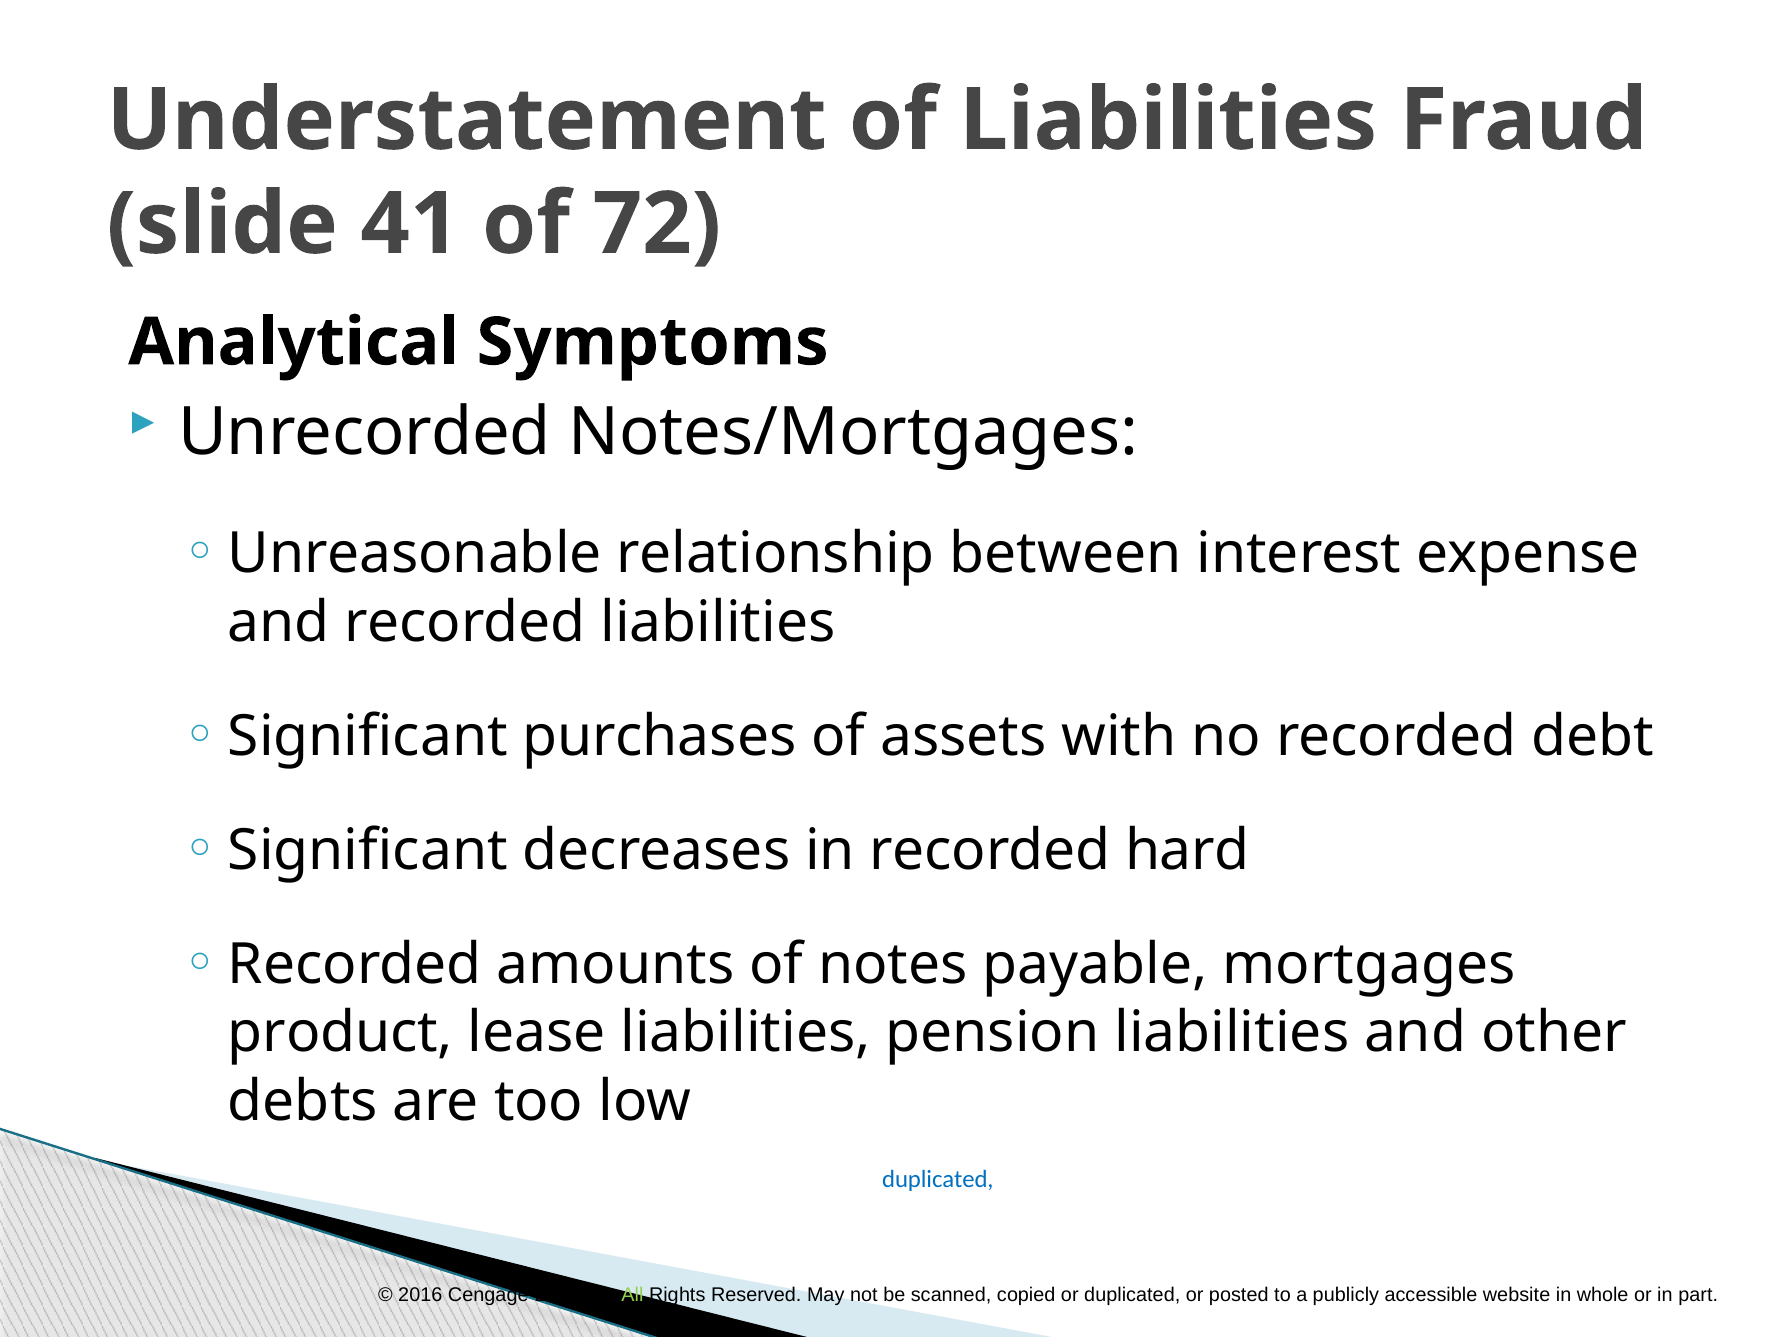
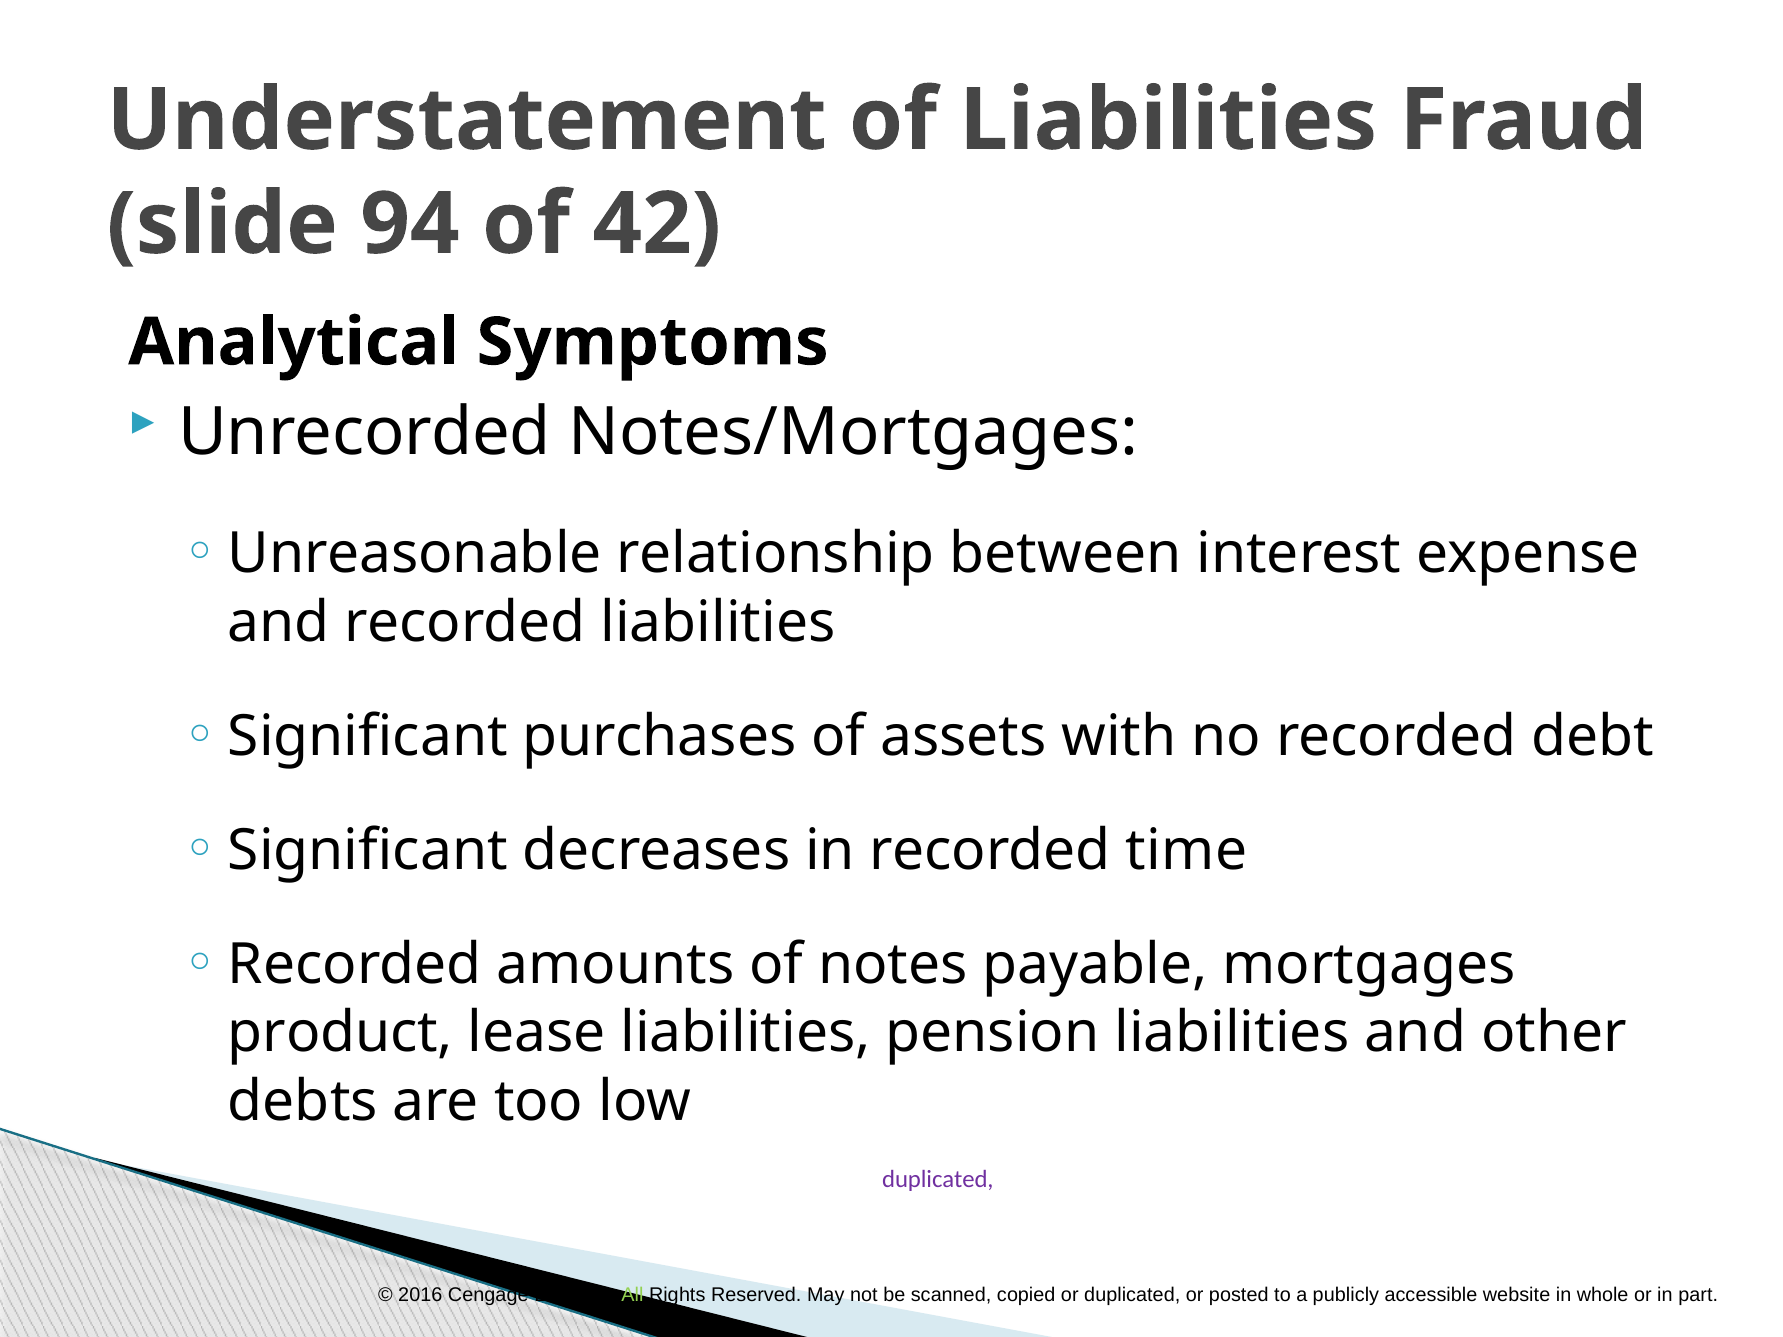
41: 41 -> 94
72: 72 -> 42
hard: hard -> time
duplicated at (938, 1180) colour: blue -> purple
